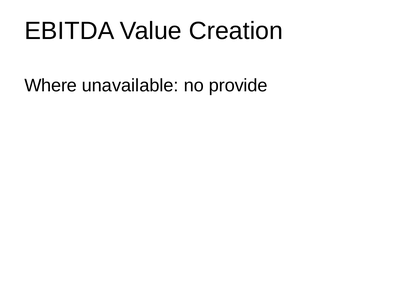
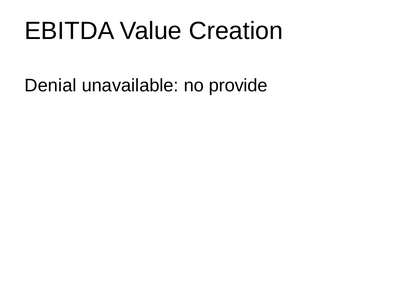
Where: Where -> Denial
